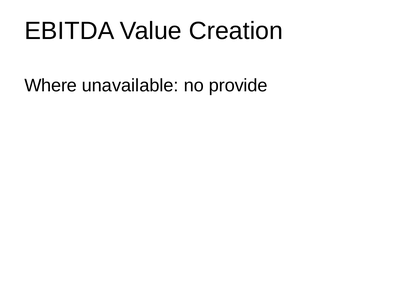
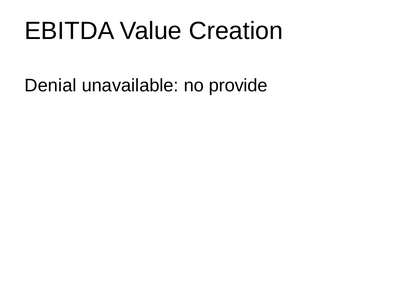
Where: Where -> Denial
